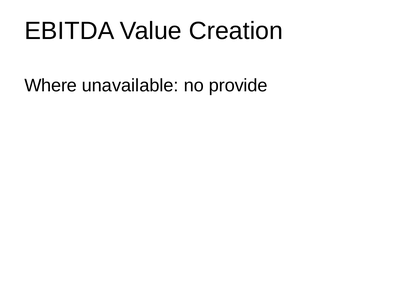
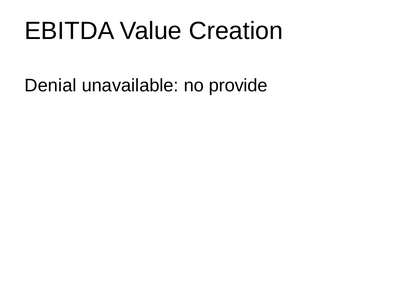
Where: Where -> Denial
